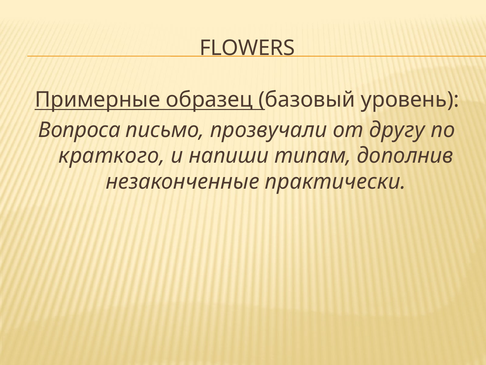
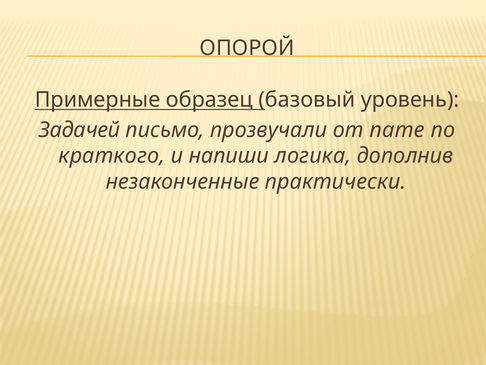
FLOWERS: FLOWERS -> ОПОРОЙ
Вопроса: Вопроса -> Задачей
другу: другу -> name
типам: типам -> логика
